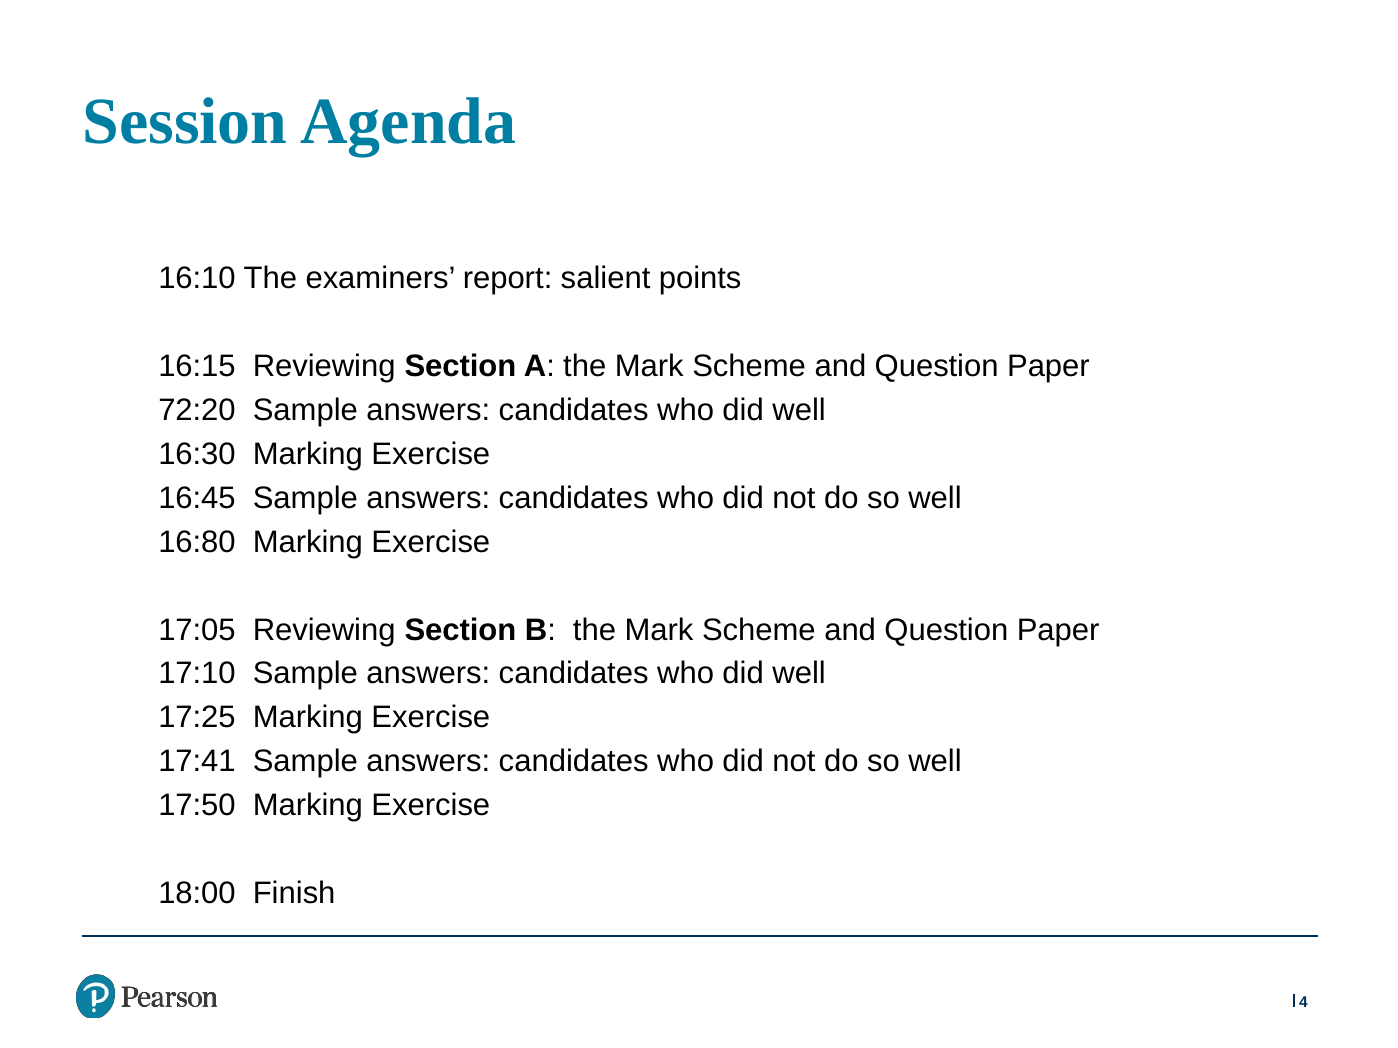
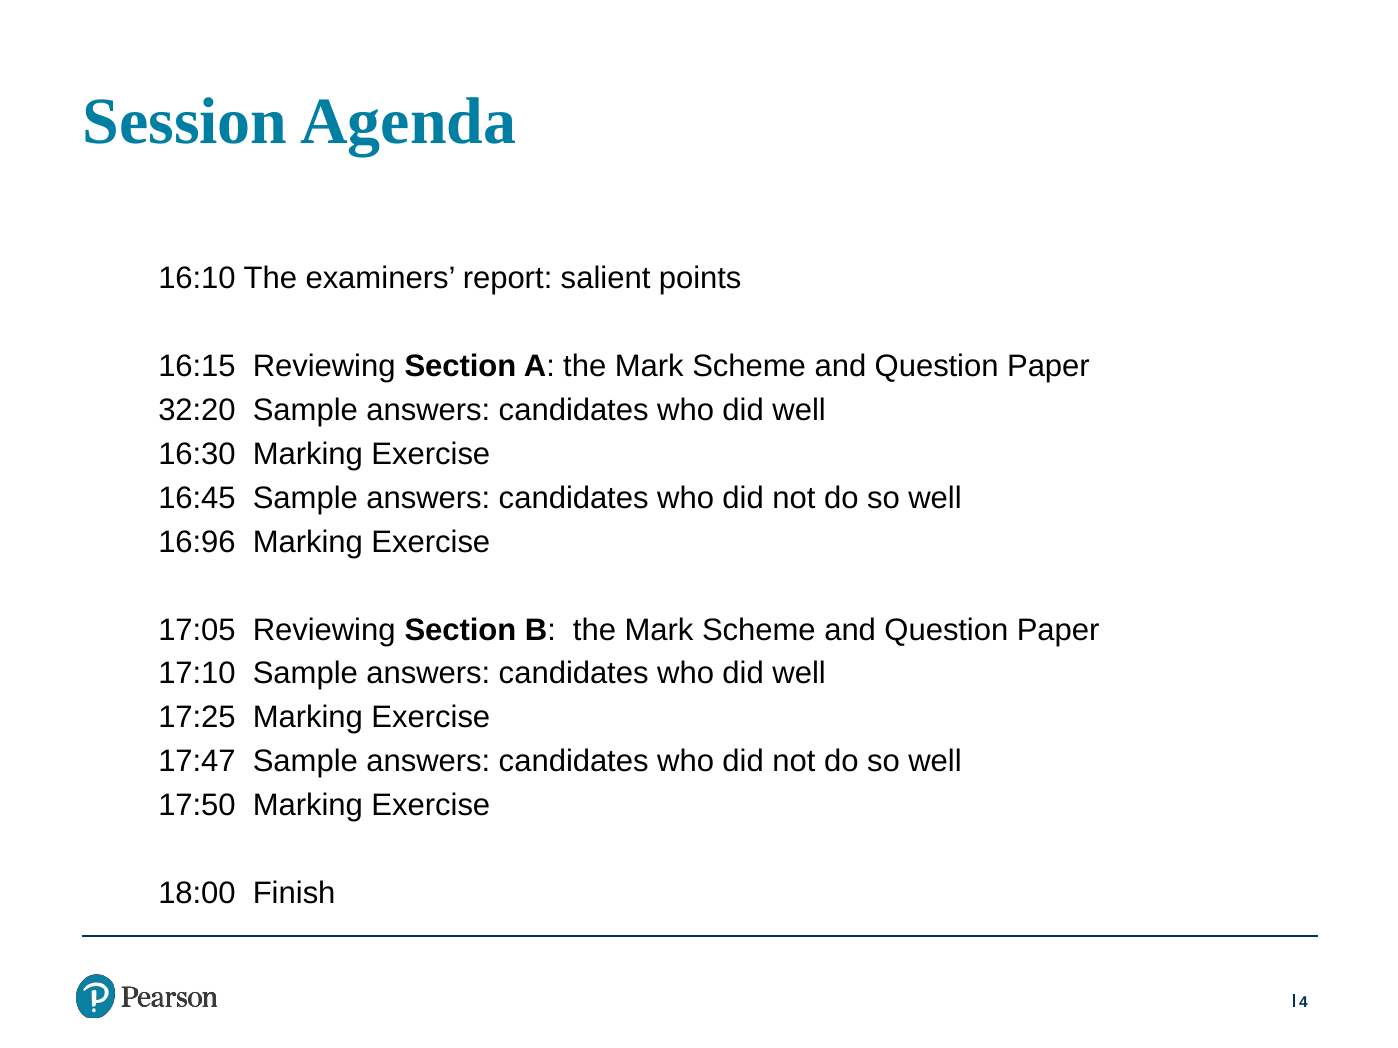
72:20: 72:20 -> 32:20
16:80: 16:80 -> 16:96
17:41: 17:41 -> 17:47
